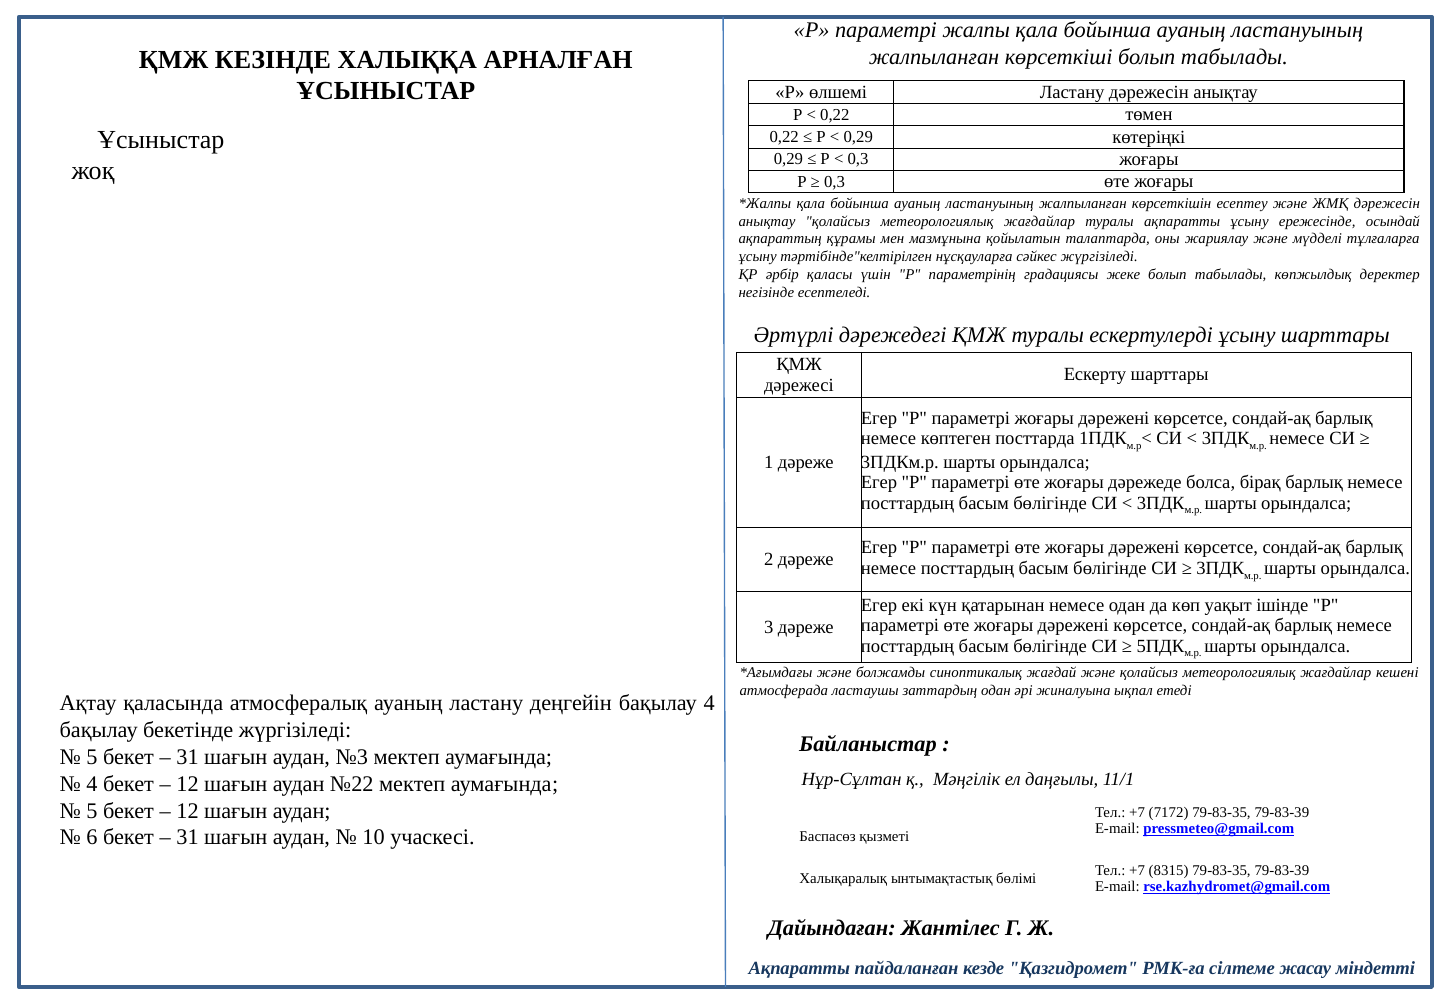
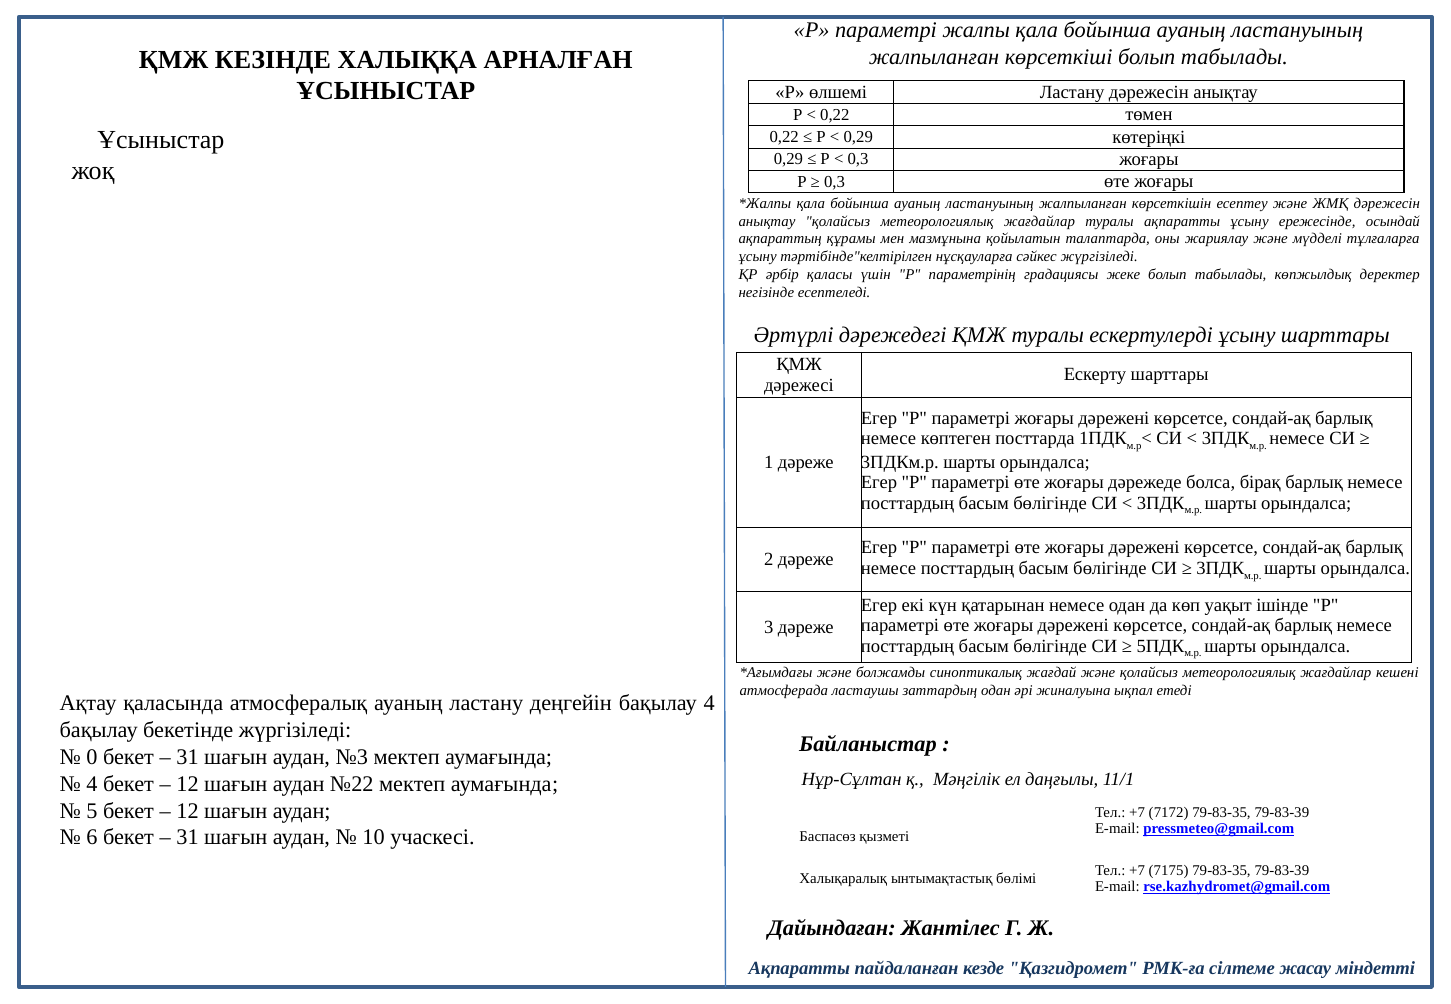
5 at (92, 758): 5 -> 0
8315: 8315 -> 7175
